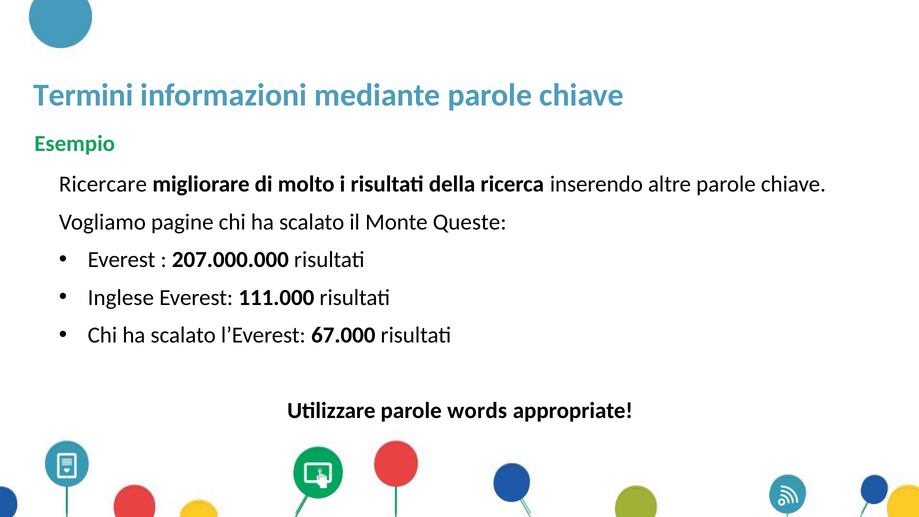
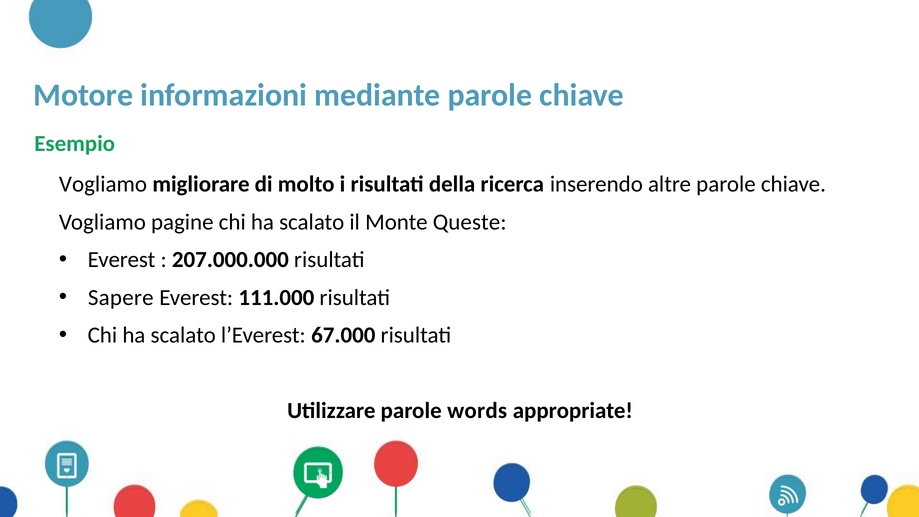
Termini: Termini -> Motore
Ricercare at (103, 184): Ricercare -> Vogliamo
Inglese: Inglese -> Sapere
